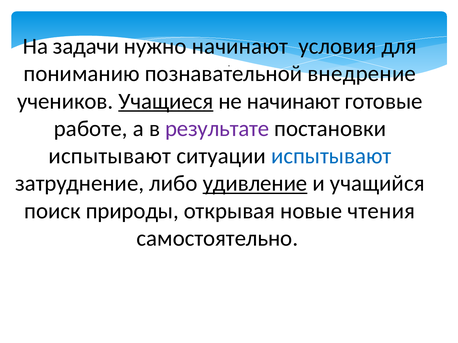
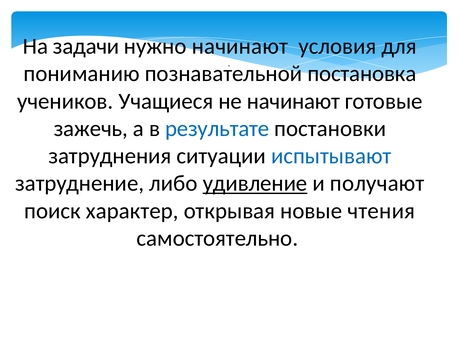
внедрение: внедрение -> постановка
Учащиеся underline: present -> none
работе: работе -> зажечь
результате colour: purple -> blue
испытывают at (110, 156): испытывают -> затруднения
учащийся: учащийся -> получают
природы: природы -> характер
